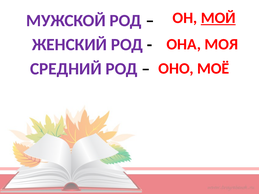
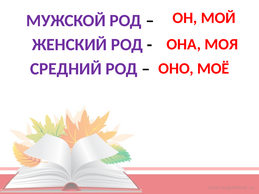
МОЙ underline: present -> none
